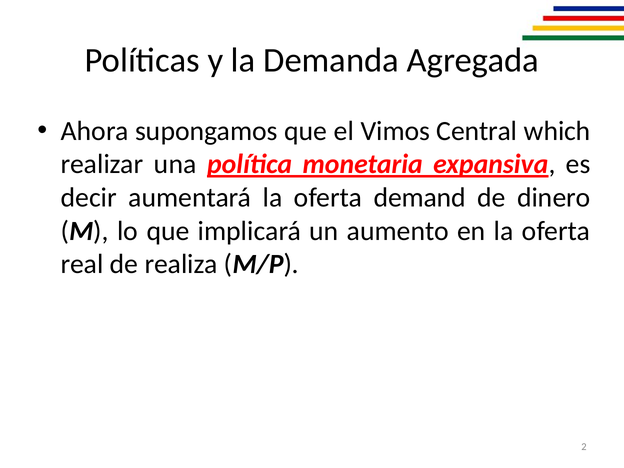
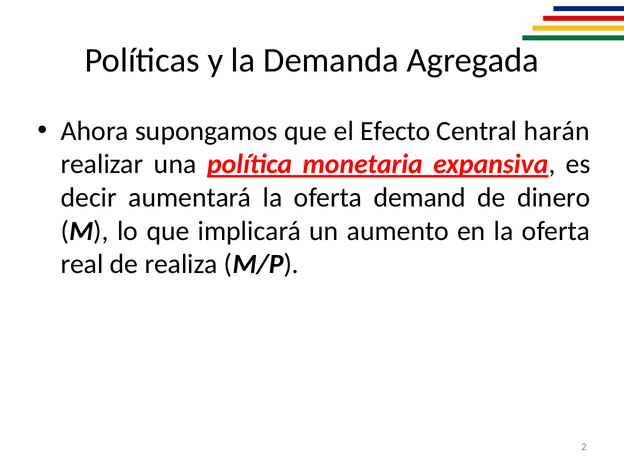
Vimos: Vimos -> Efecto
which: which -> harán
